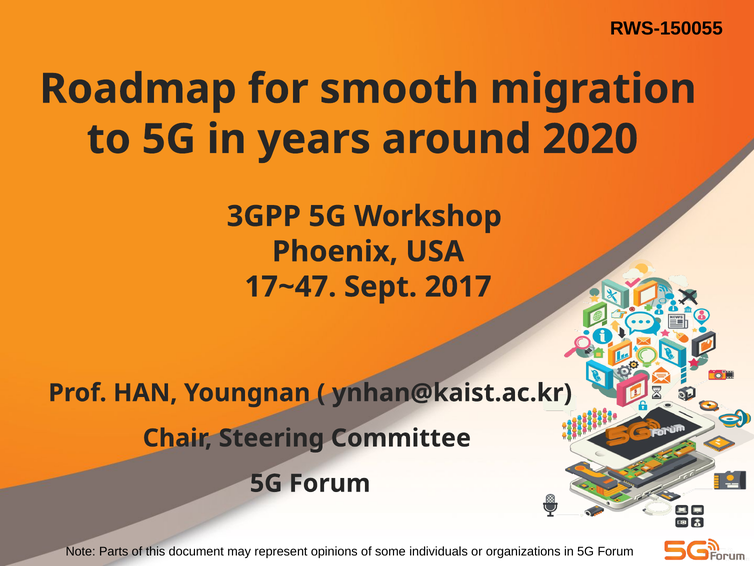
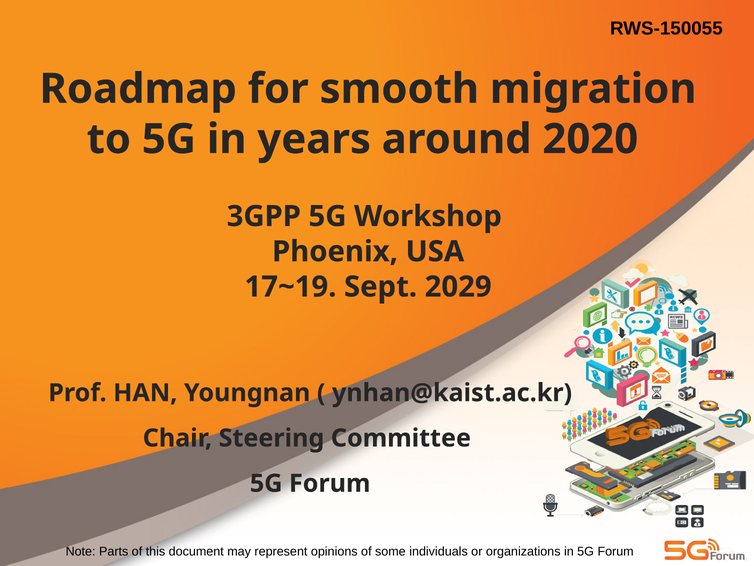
17~47: 17~47 -> 17~19
2017: 2017 -> 2029
